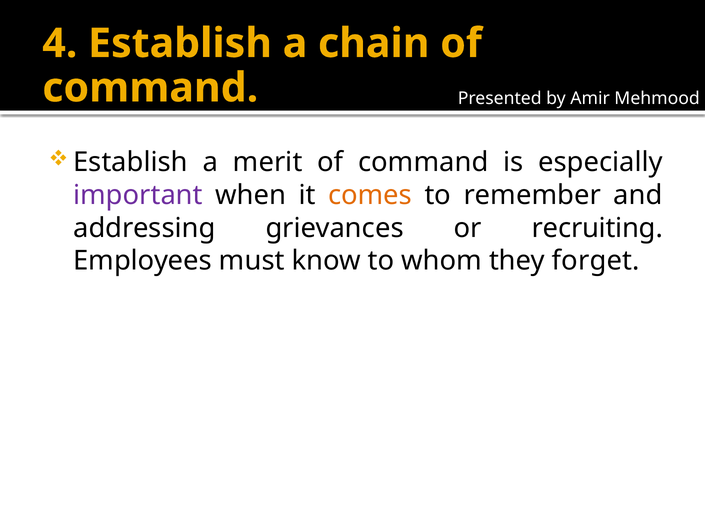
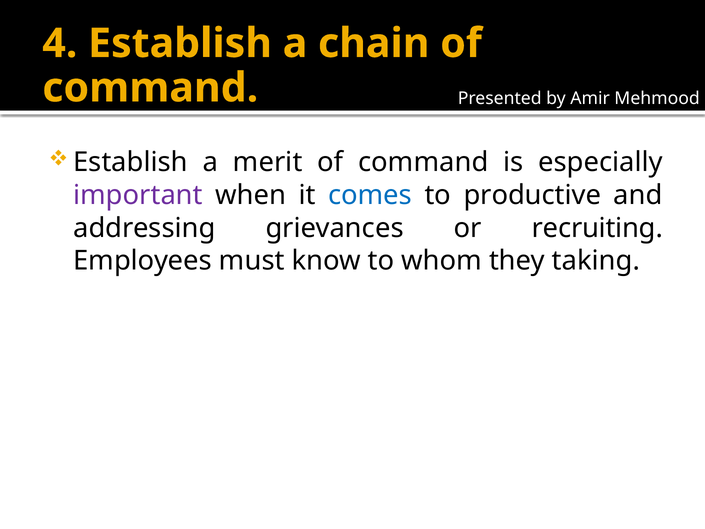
comes colour: orange -> blue
remember: remember -> productive
forget: forget -> taking
